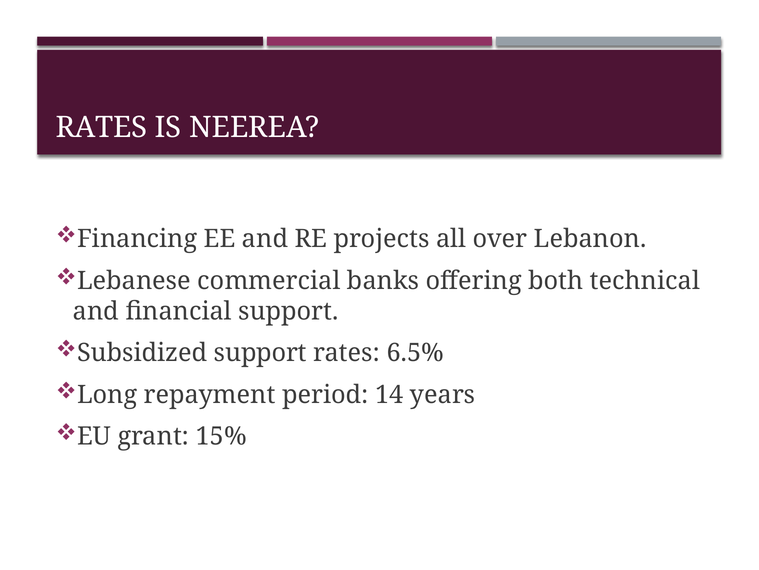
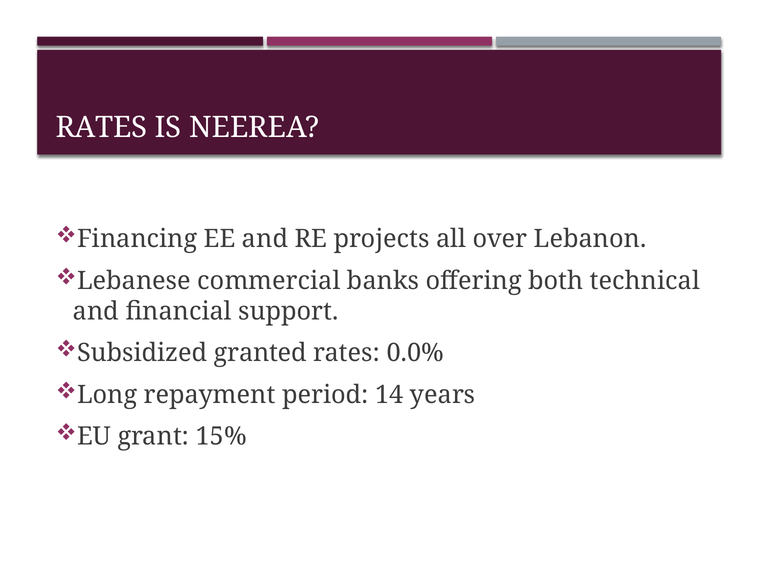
Subsidized support: support -> granted
6.5%: 6.5% -> 0.0%
